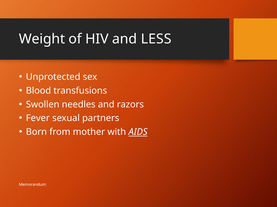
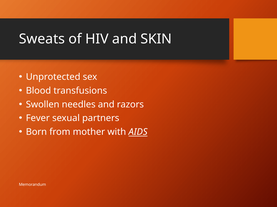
Weight: Weight -> Sweats
LESS: LESS -> SKIN
